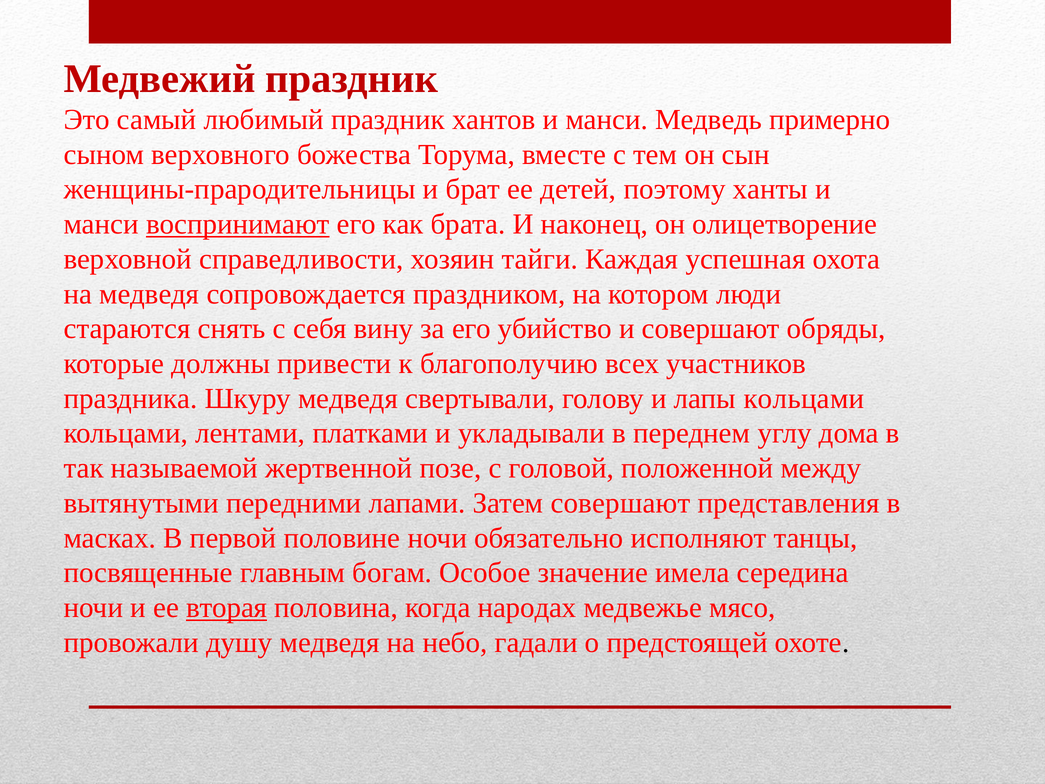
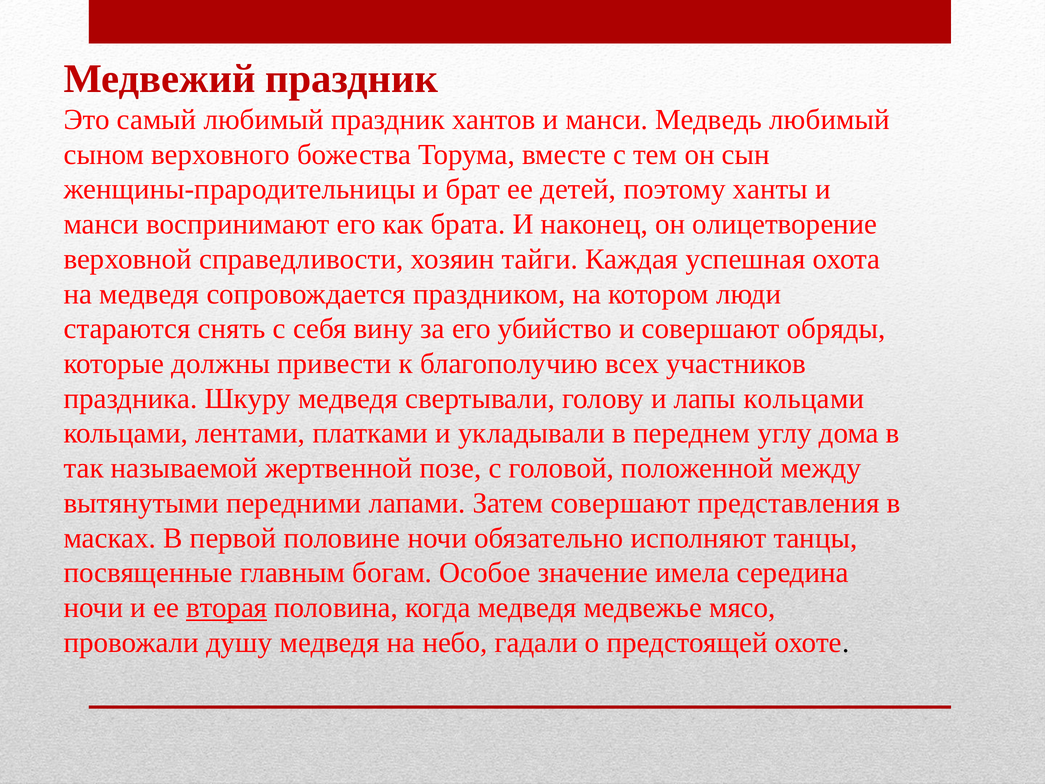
Медведь примерно: примерно -> любимый
воспринимают underline: present -> none
когда народах: народах -> медведя
